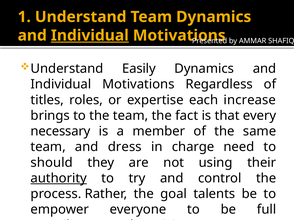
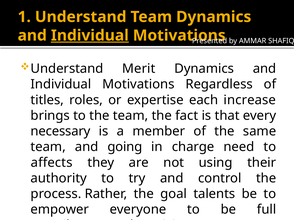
Easily: Easily -> Merit
dress: dress -> going
should: should -> affects
authority underline: present -> none
